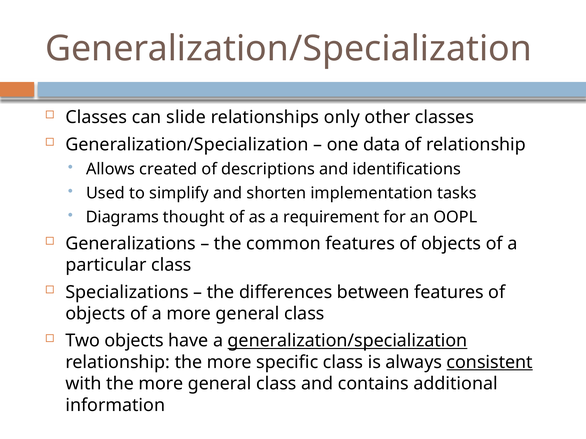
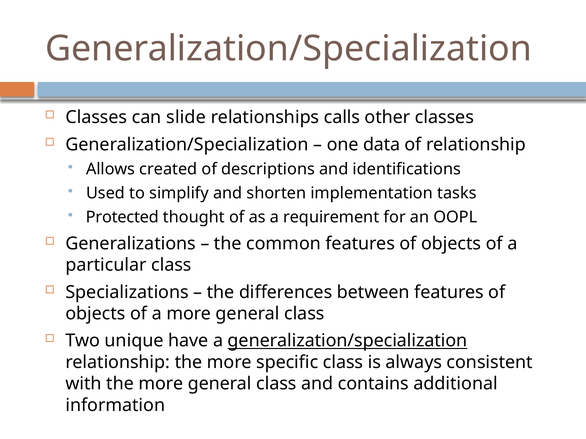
only: only -> calls
Diagrams: Diagrams -> Protected
Two objects: objects -> unique
consistent underline: present -> none
